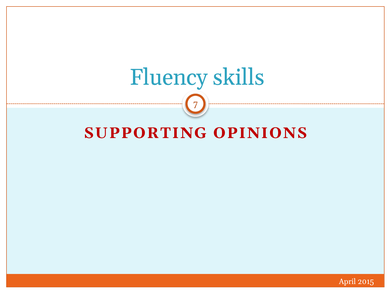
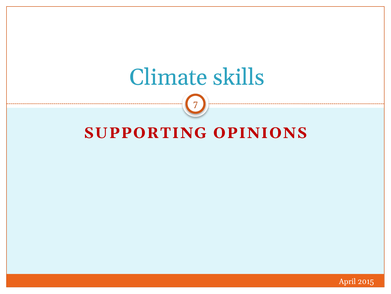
Fluency: Fluency -> Climate
